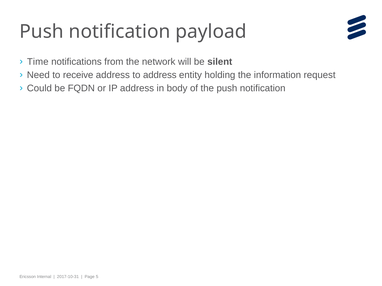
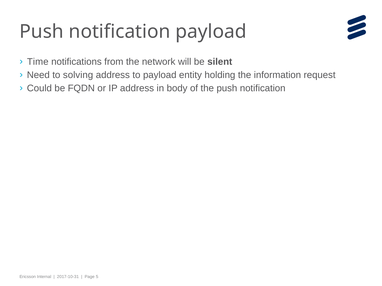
receive: receive -> solving
to address: address -> payload
